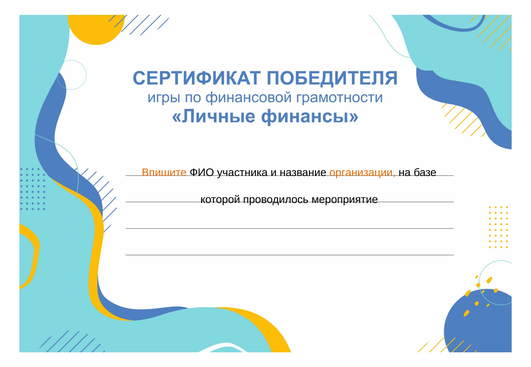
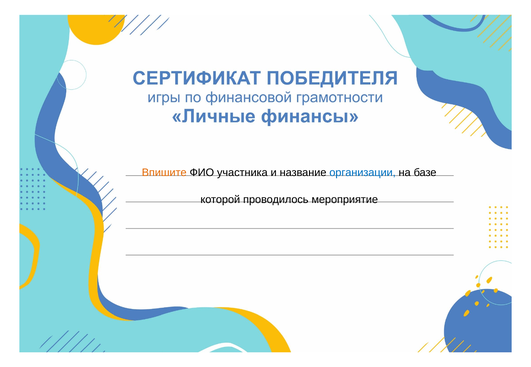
организации colour: orange -> blue
